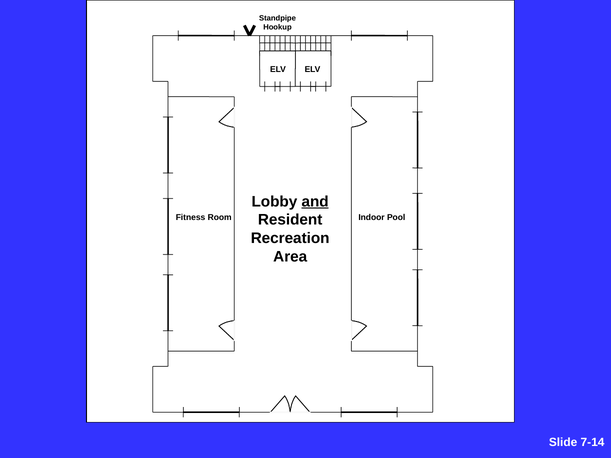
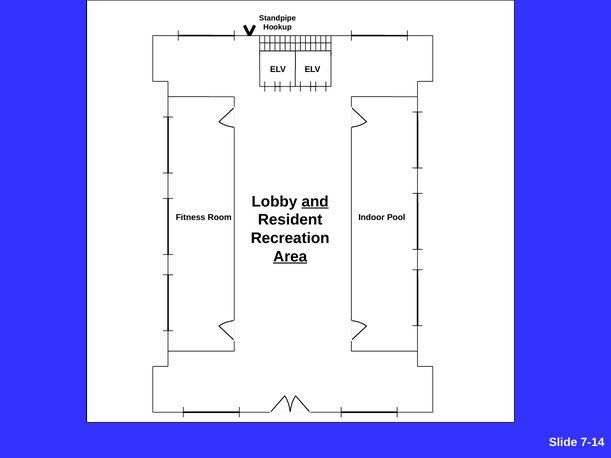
Area underline: none -> present
